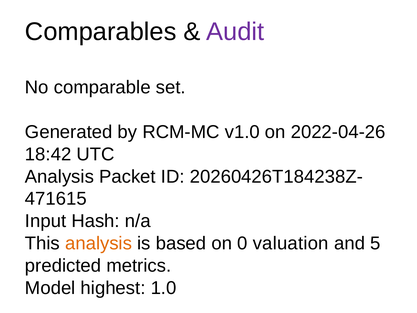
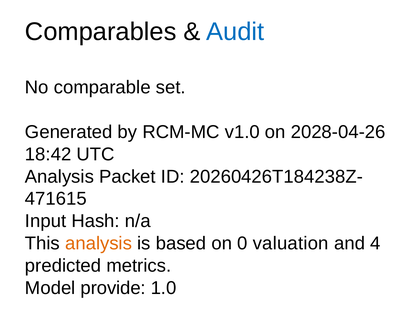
Audit colour: purple -> blue
2022-04-26: 2022-04-26 -> 2028-04-26
5: 5 -> 4
highest: highest -> provide
